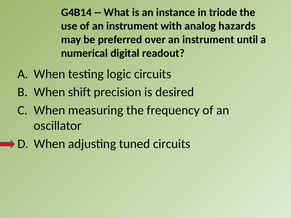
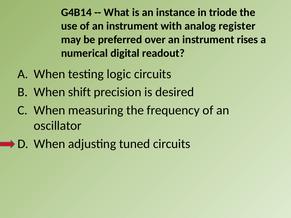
hazards: hazards -> register
until: until -> rises
